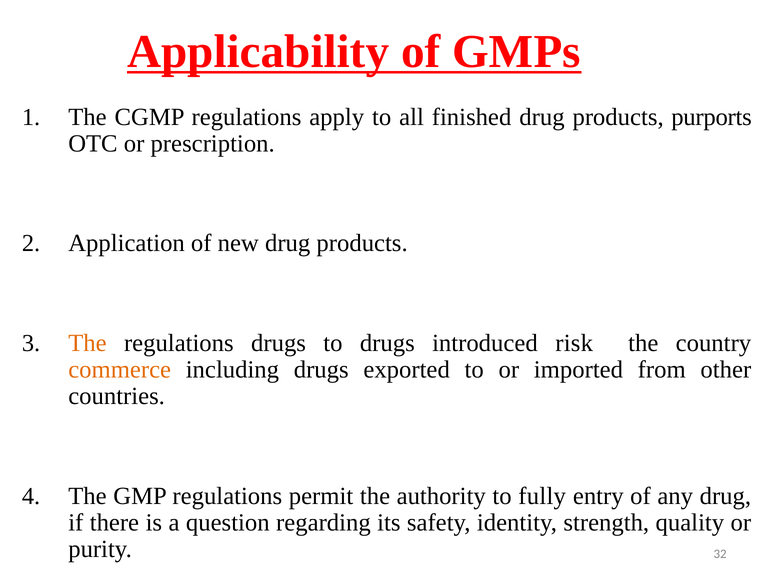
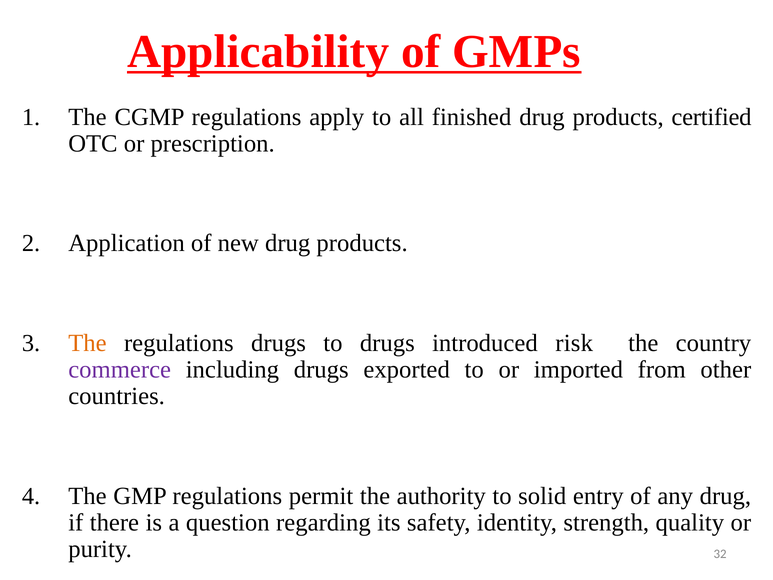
purports: purports -> certified
commerce colour: orange -> purple
fully: fully -> solid
